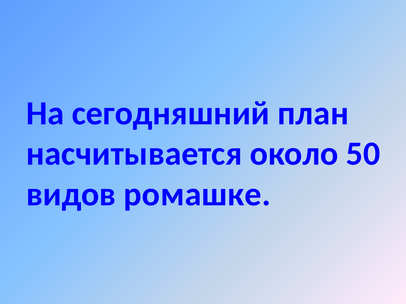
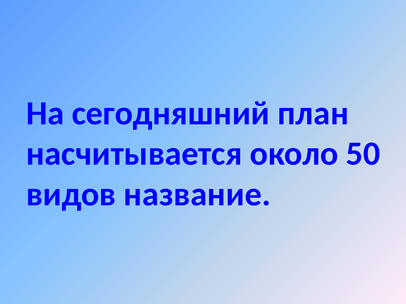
ромашке: ромашке -> название
